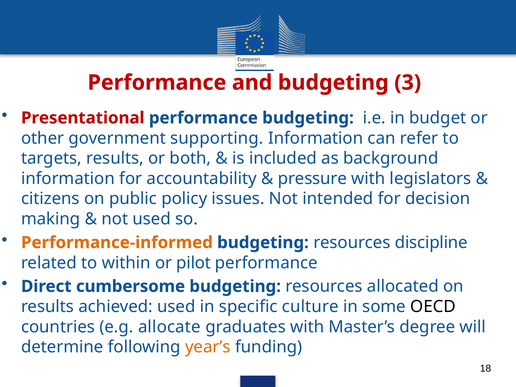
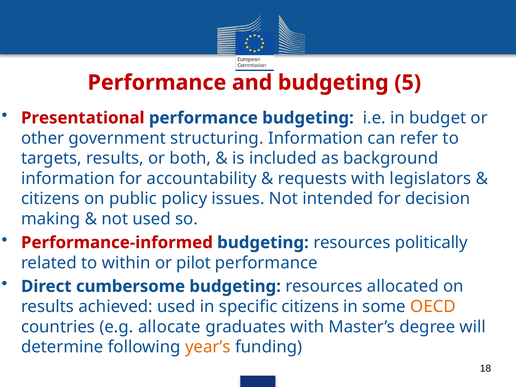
3: 3 -> 5
supporting: supporting -> structuring
pressure: pressure -> requests
Performance-informed colour: orange -> red
discipline: discipline -> politically
specific culture: culture -> citizens
OECD colour: black -> orange
